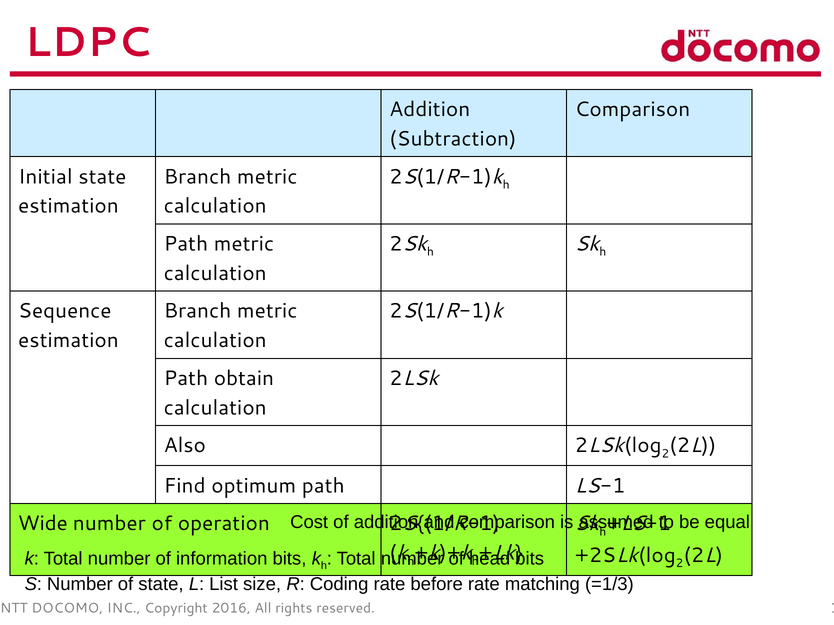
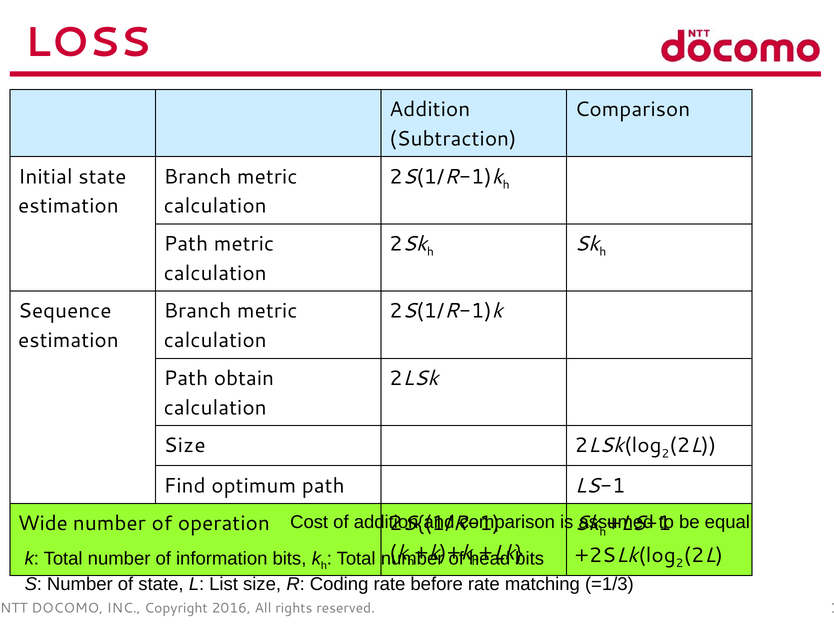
LDPC: LDPC -> LOSS
Also at (185, 446): Also -> Size
